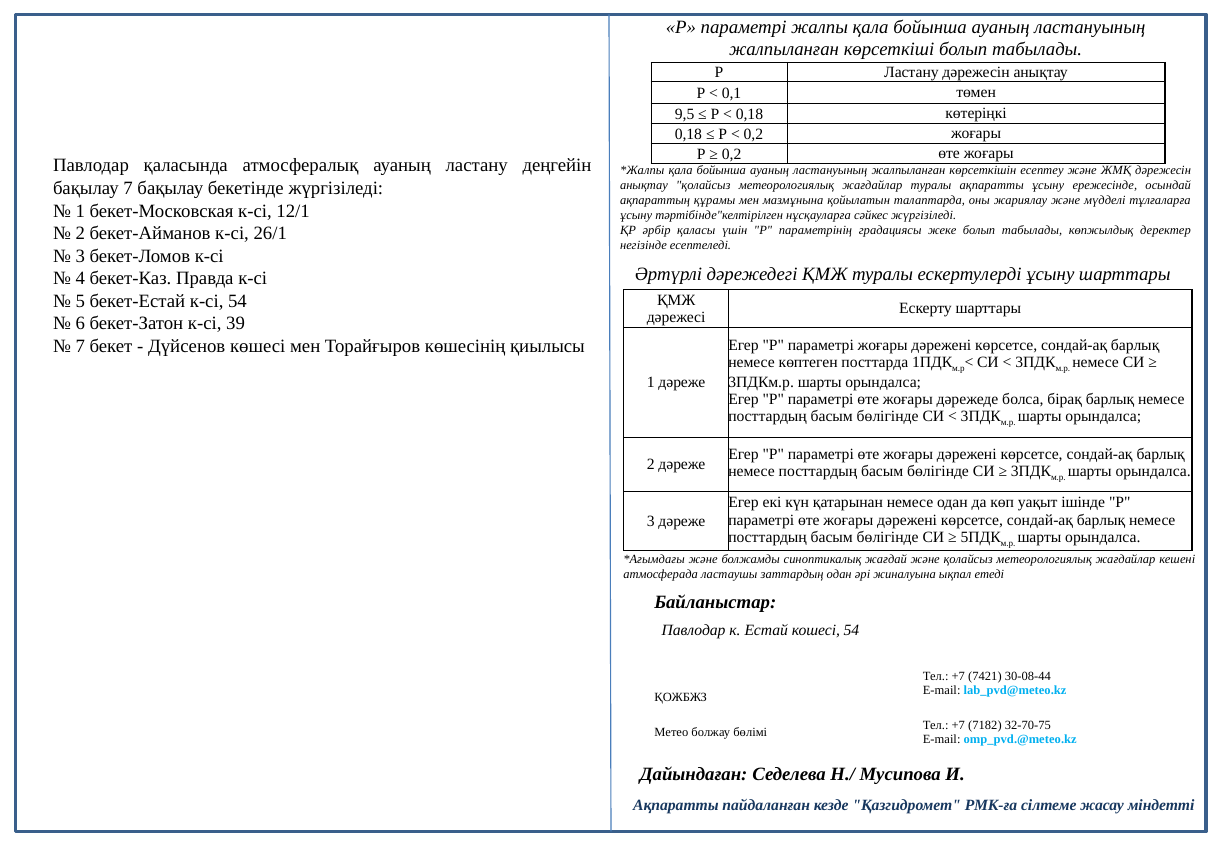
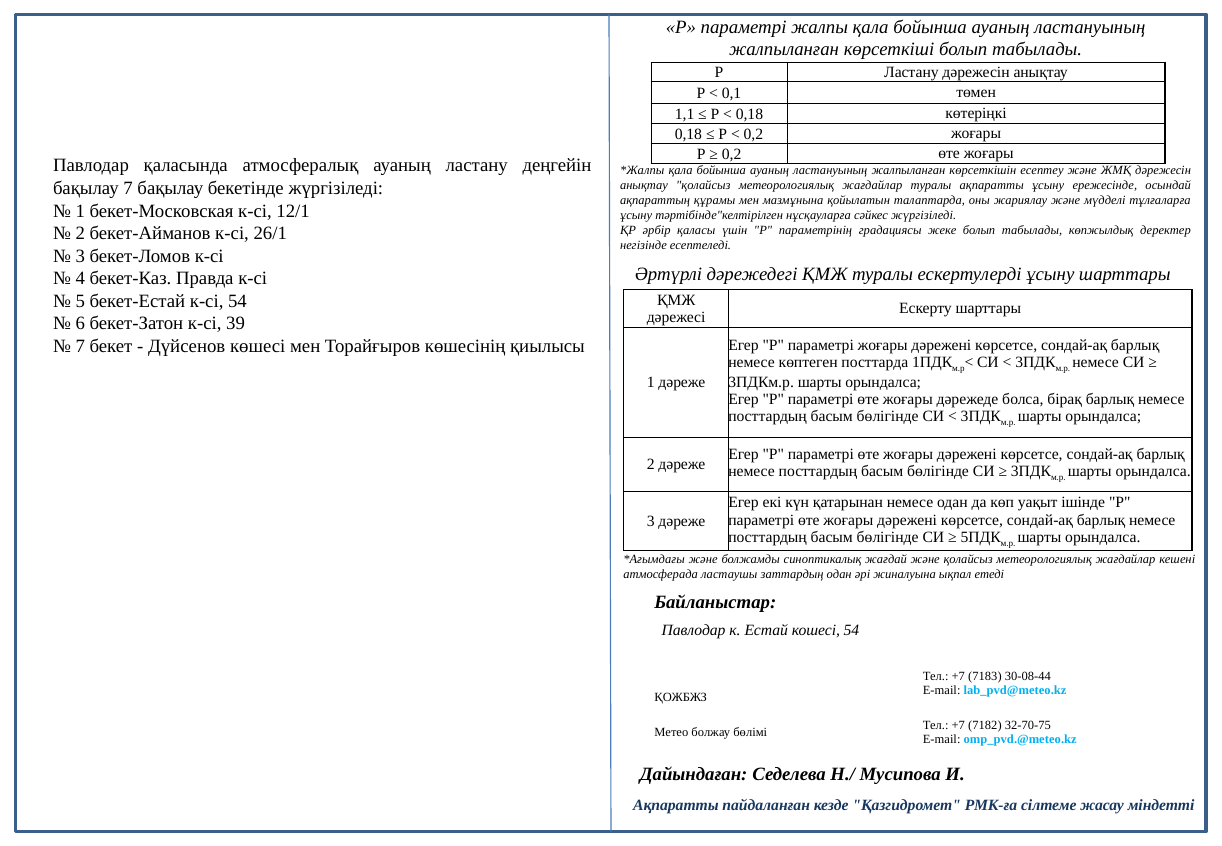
9,5: 9,5 -> 1,1
7421: 7421 -> 7183
